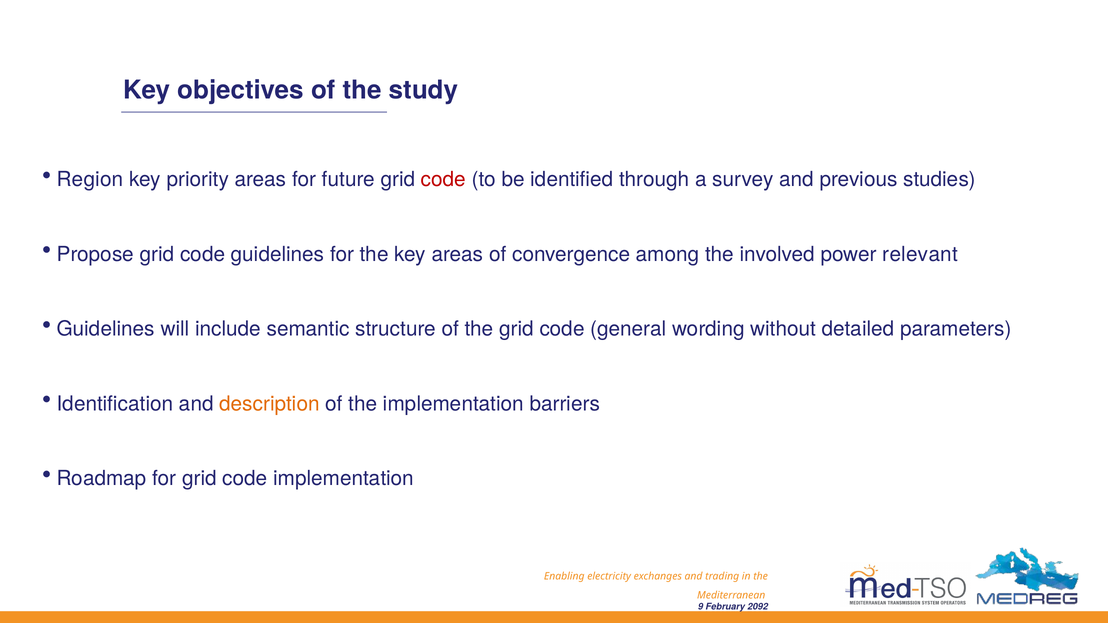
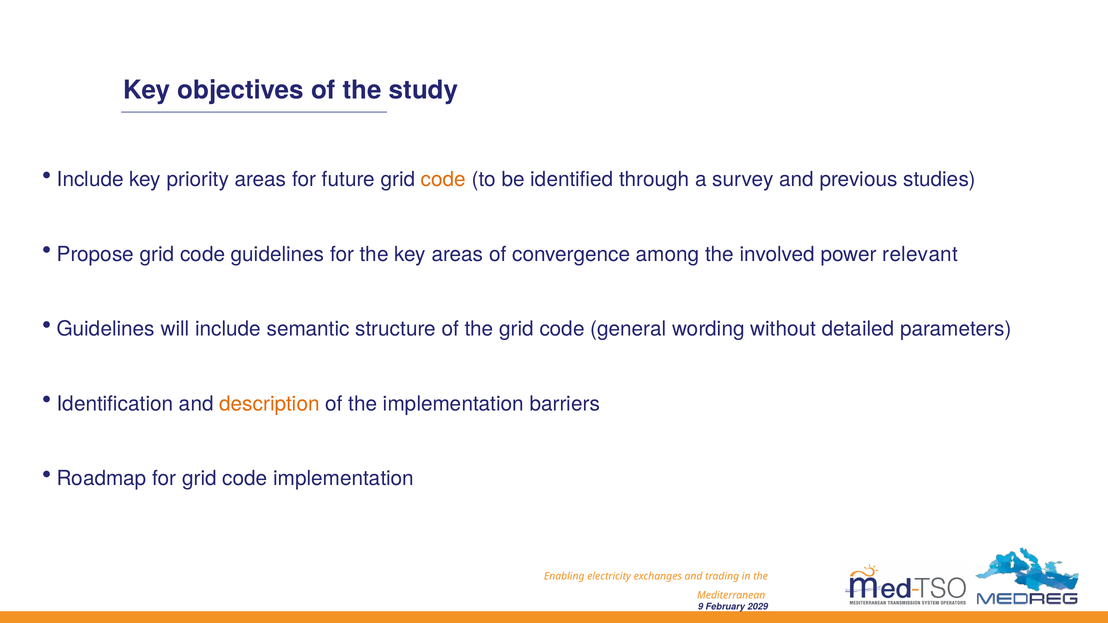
Region at (90, 180): Region -> Include
code at (443, 180) colour: red -> orange
2092: 2092 -> 2029
